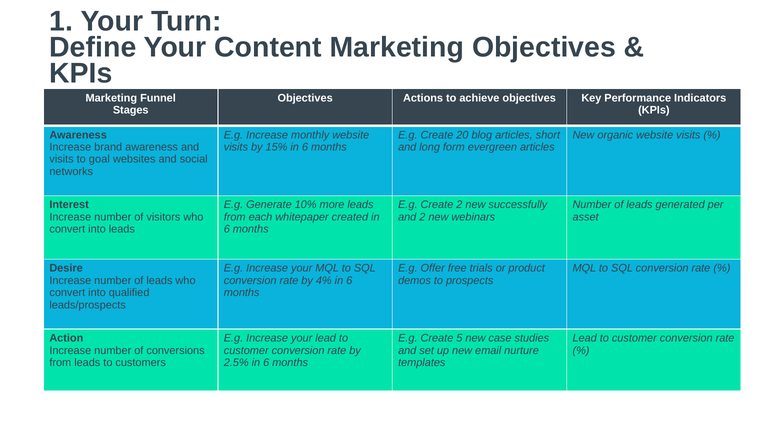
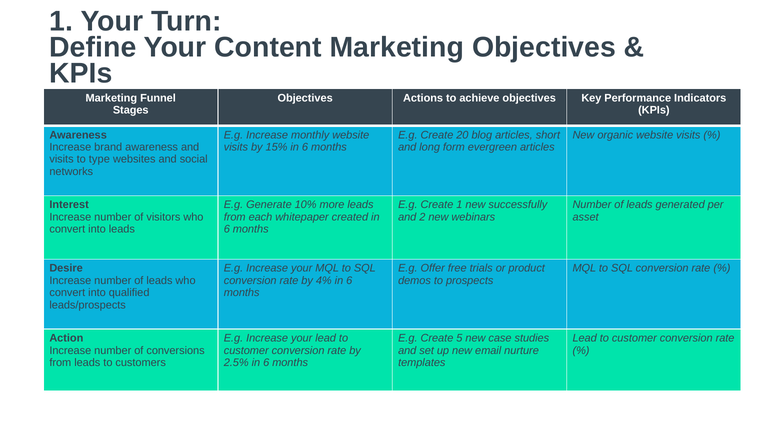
goal: goal -> type
Create 2: 2 -> 1
